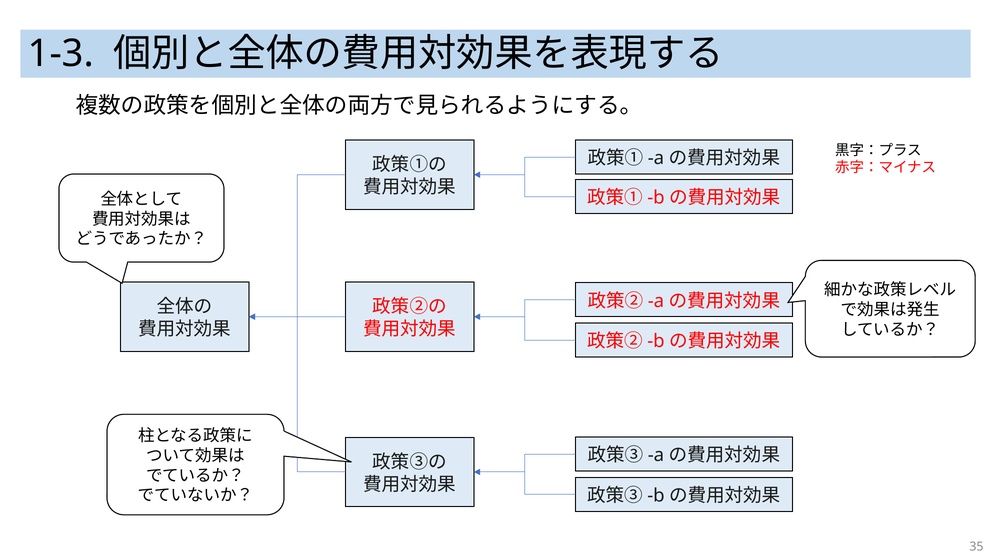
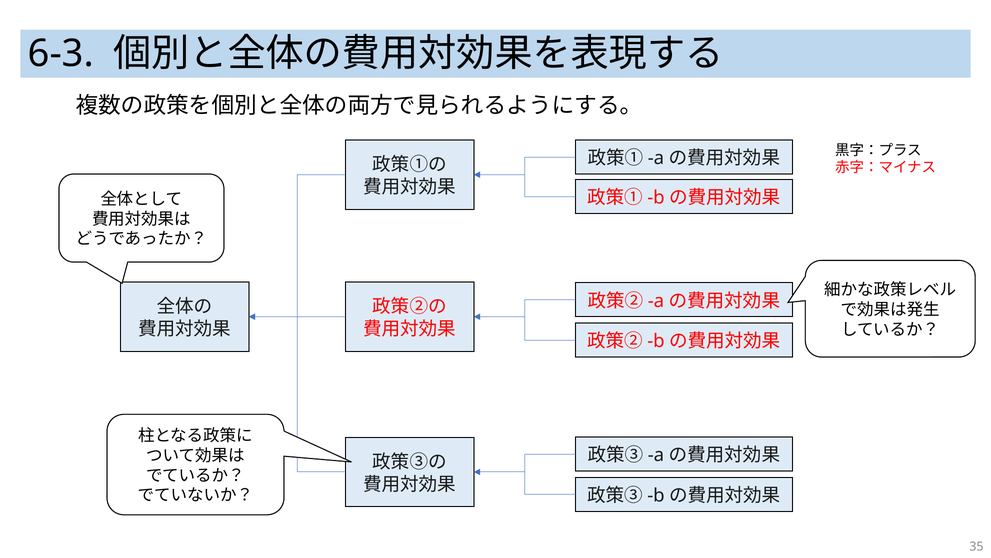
1-3: 1-3 -> 6-3
